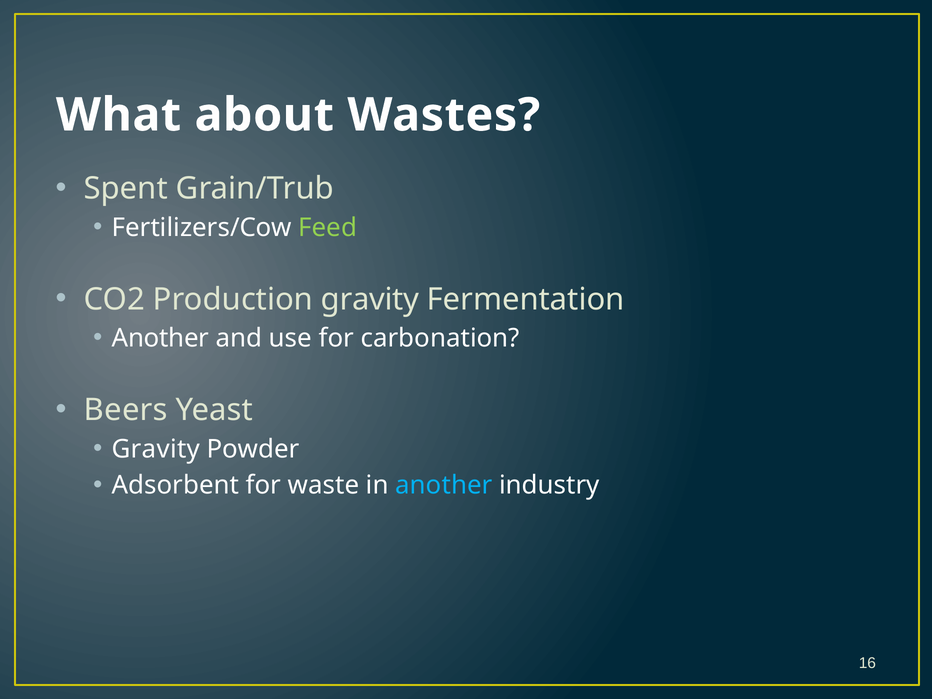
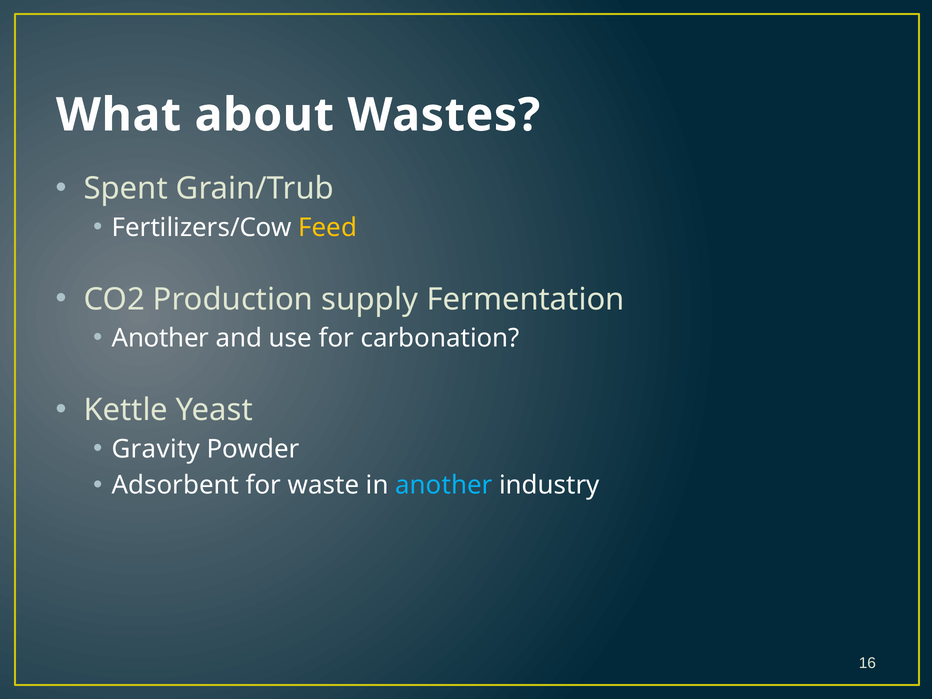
Feed colour: light green -> yellow
Production gravity: gravity -> supply
Beers: Beers -> Kettle
